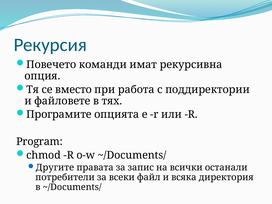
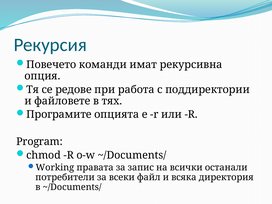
вместо: вместо -> редове
Другите: Другите -> Working
